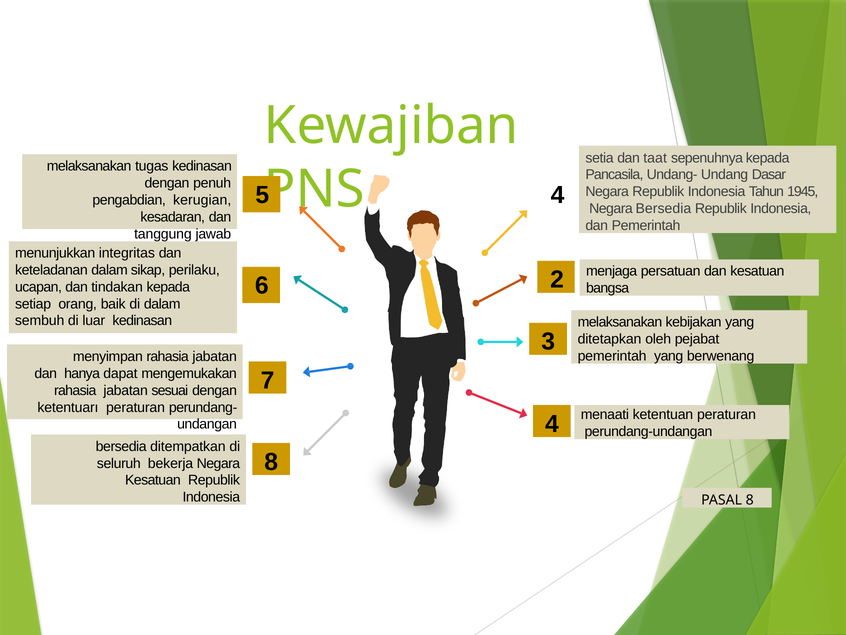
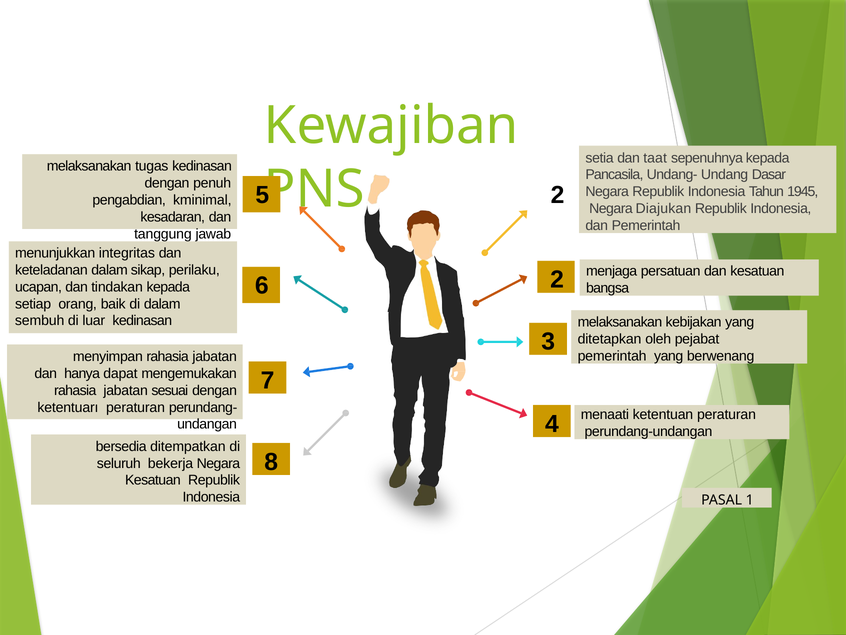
4 at (558, 195): 4 -> 2
kerugian: kerugian -> kminimal
Negara Bersedia: Bersedia -> Diajukan
PASAL 8: 8 -> 1
